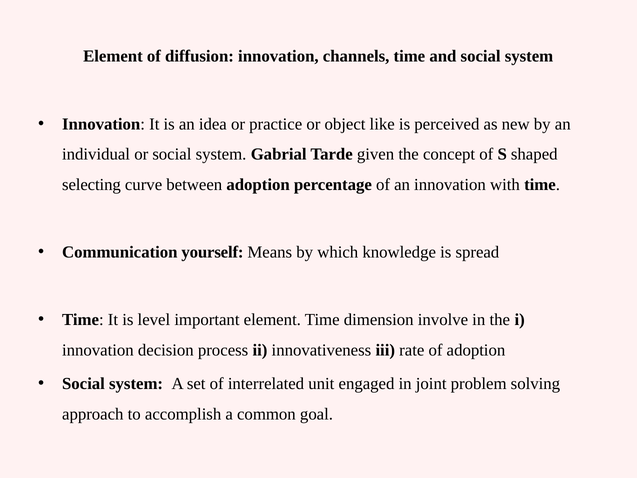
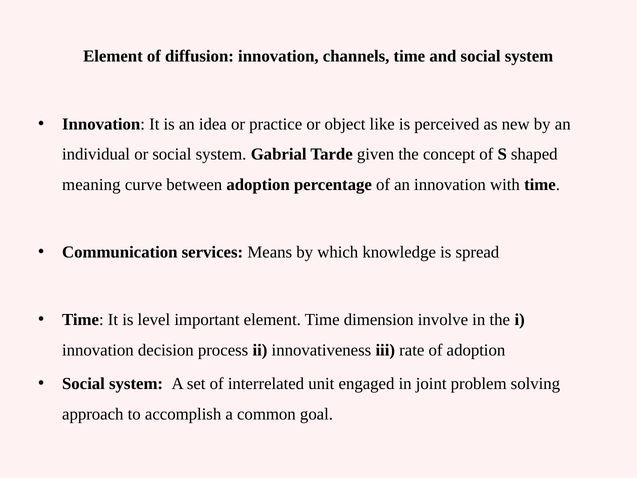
selecting: selecting -> meaning
yourself: yourself -> services
